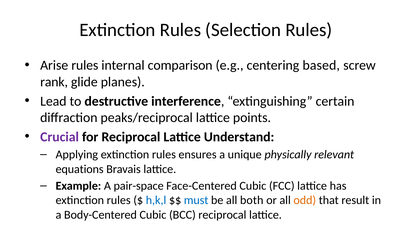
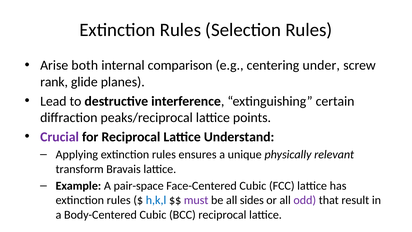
Arise rules: rules -> both
based: based -> under
equations: equations -> transform
must colour: blue -> purple
both: both -> sides
odd colour: orange -> purple
